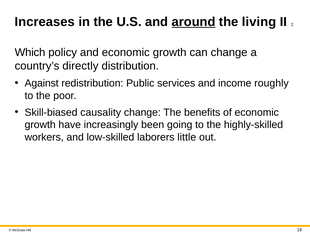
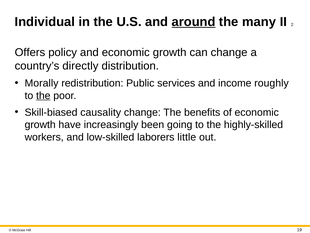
Increases: Increases -> Individual
living: living -> many
Which: Which -> Offers
Against: Against -> Morally
the at (43, 95) underline: none -> present
